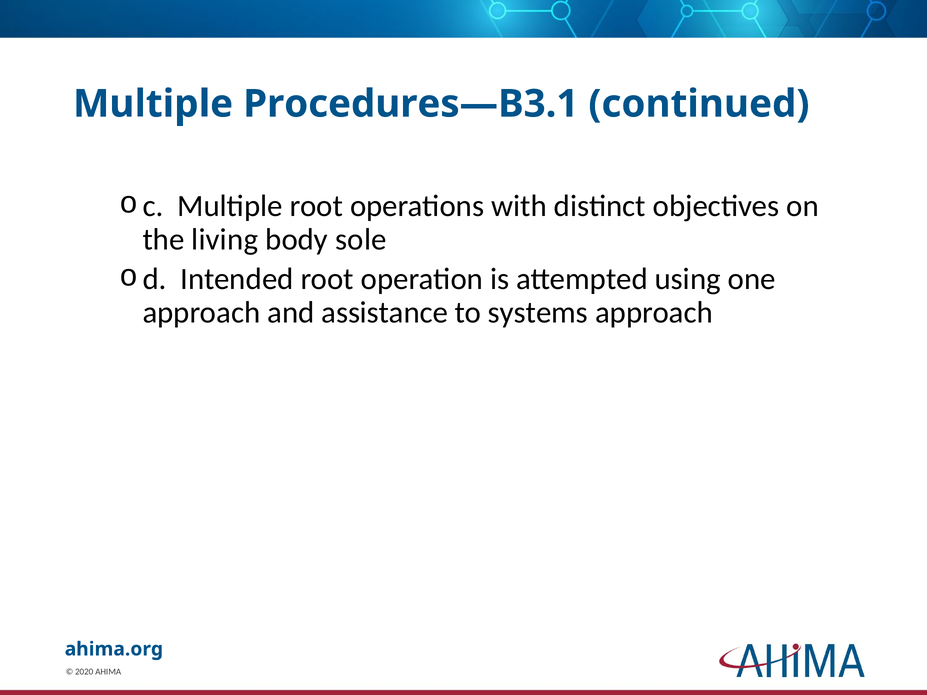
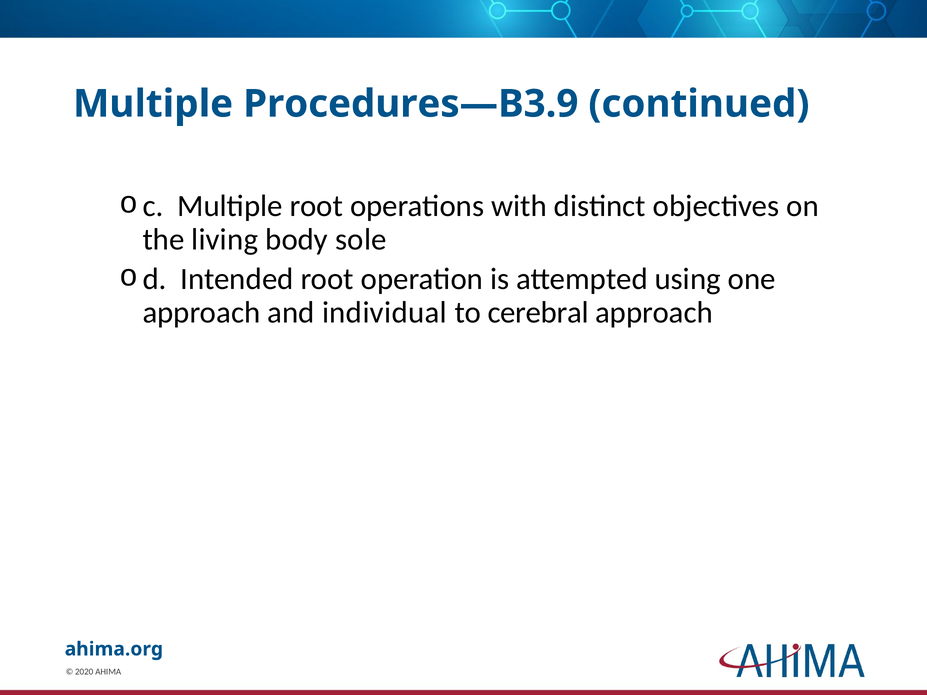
Procedures—B3.1: Procedures—B3.1 -> Procedures—B3.9
assistance: assistance -> individual
systems: systems -> cerebral
